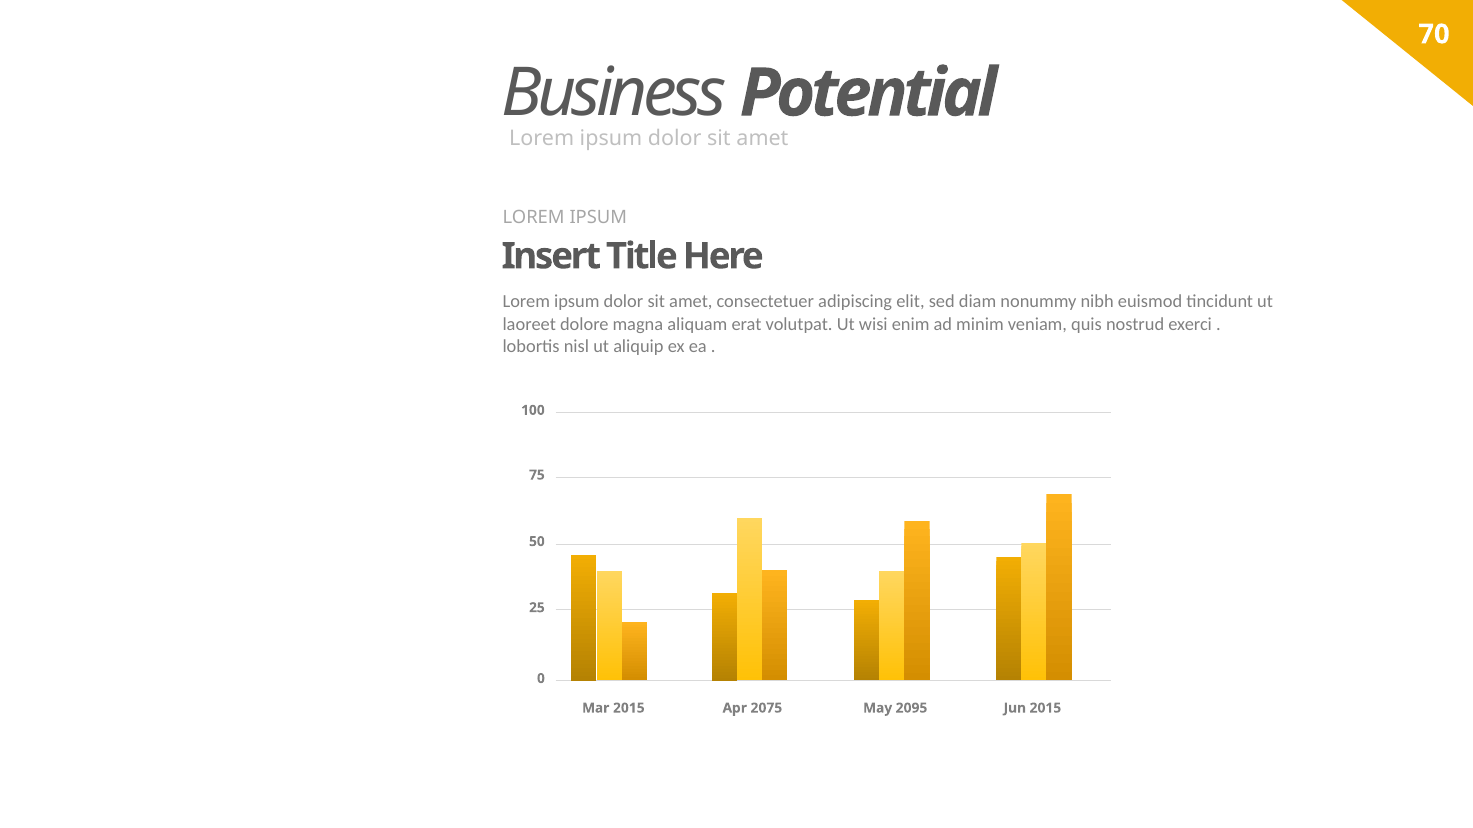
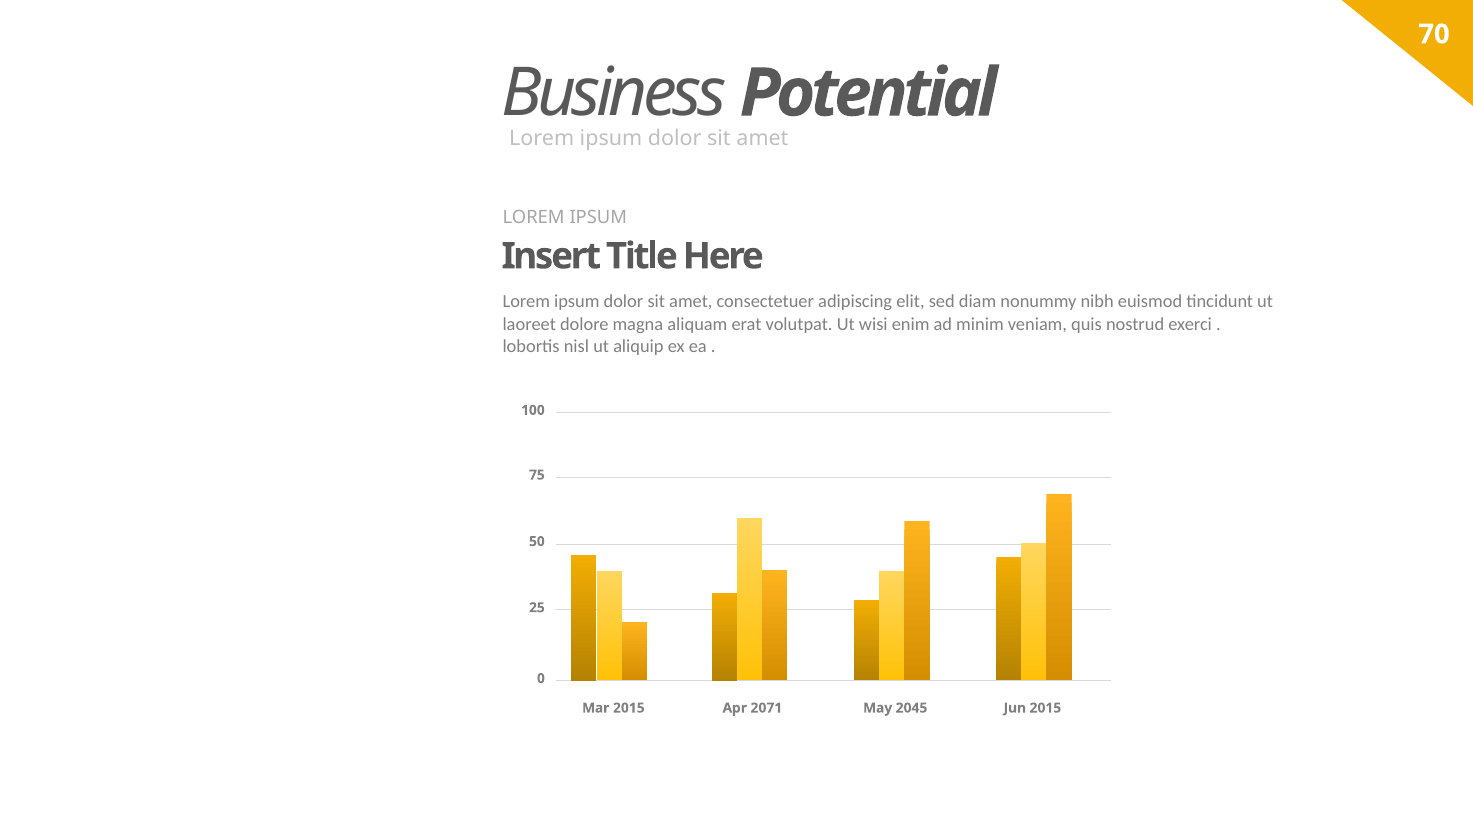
2075: 2075 -> 2071
2095: 2095 -> 2045
